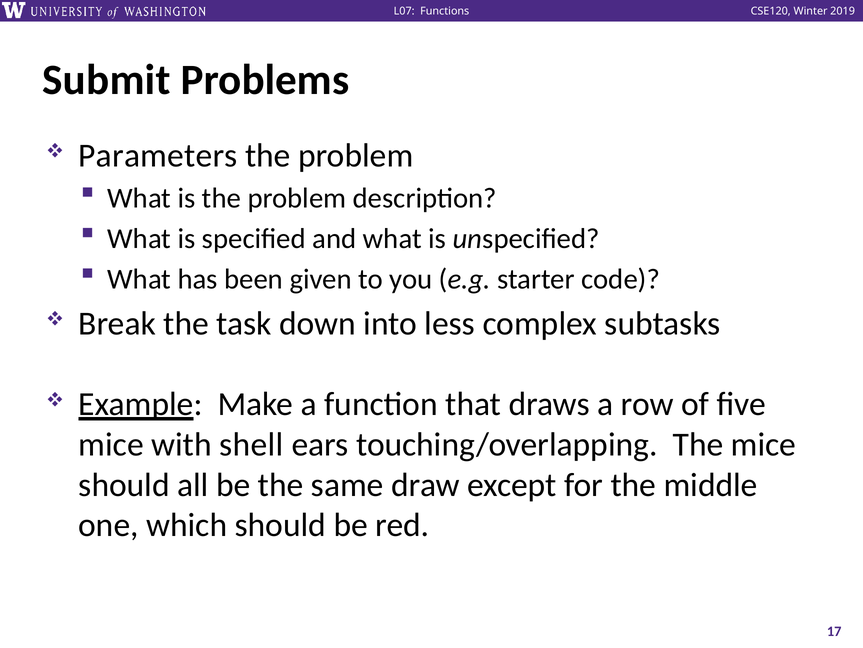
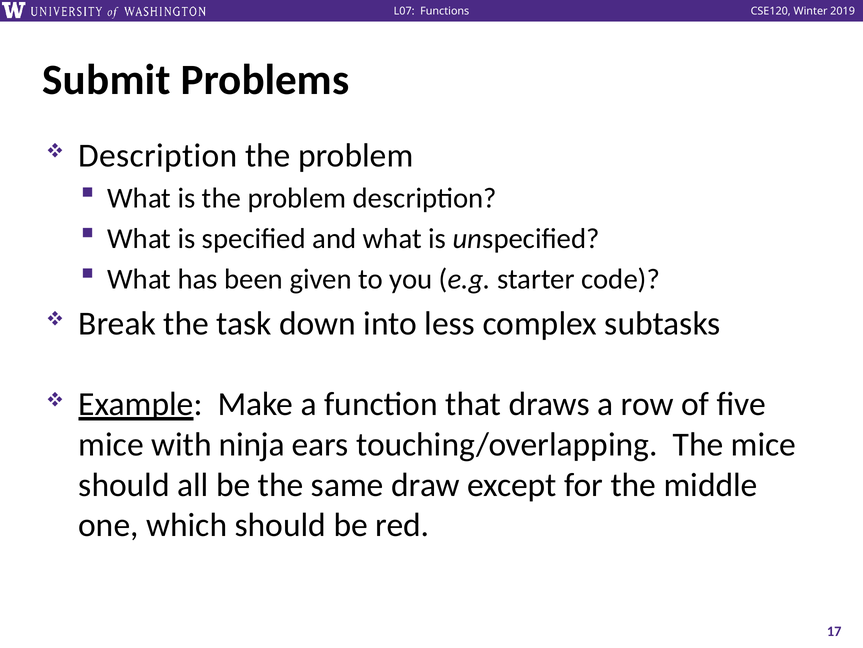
Parameters at (158, 155): Parameters -> Description
shell: shell -> ninja
